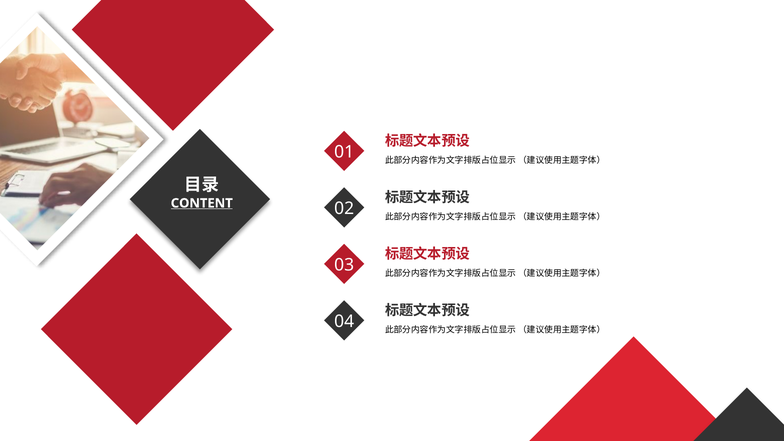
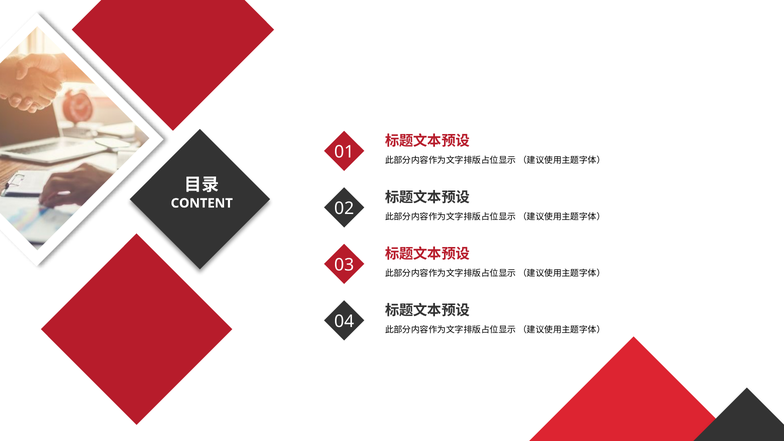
CONTENT underline: present -> none
